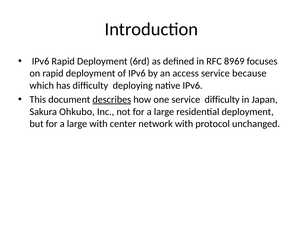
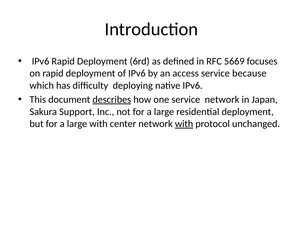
8969: 8969 -> 5669
service difficulty: difficulty -> network
Ohkubo: Ohkubo -> Support
with at (184, 124) underline: none -> present
